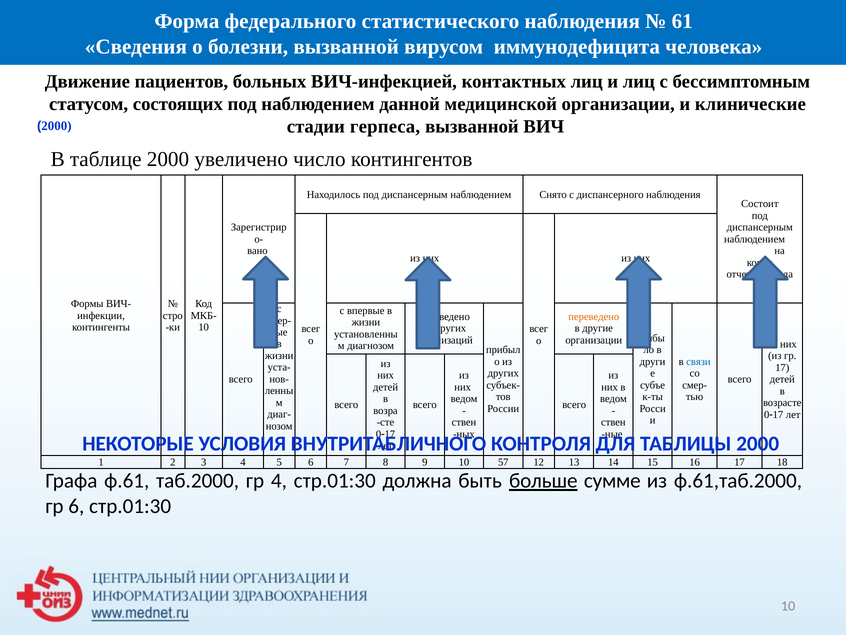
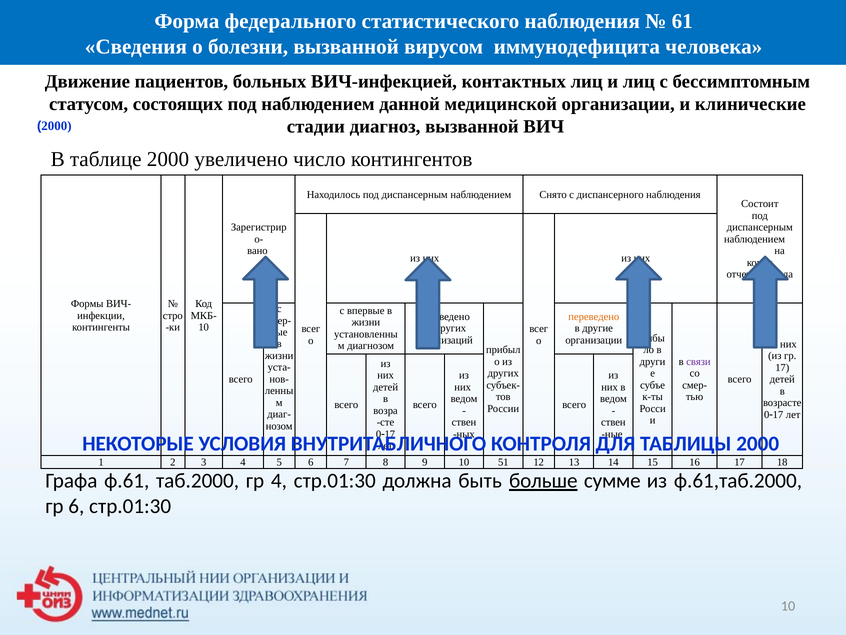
герпеса: герпеса -> диагноз
связи colour: blue -> purple
57: 57 -> 51
